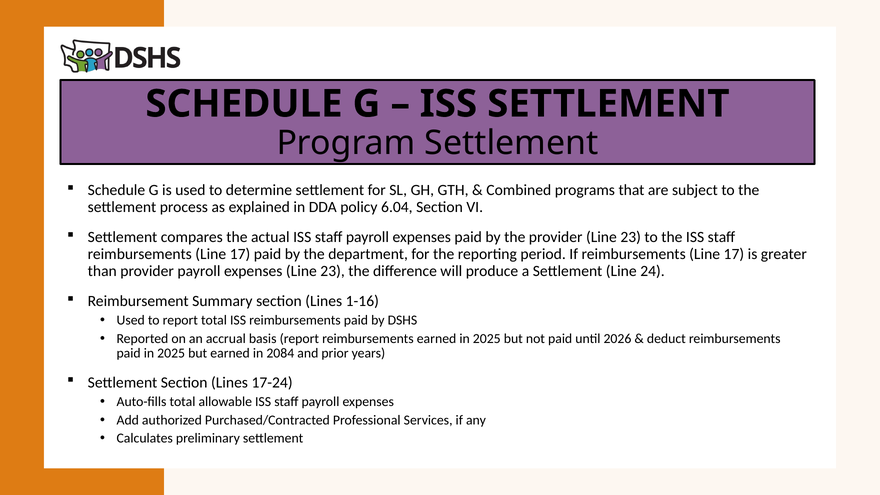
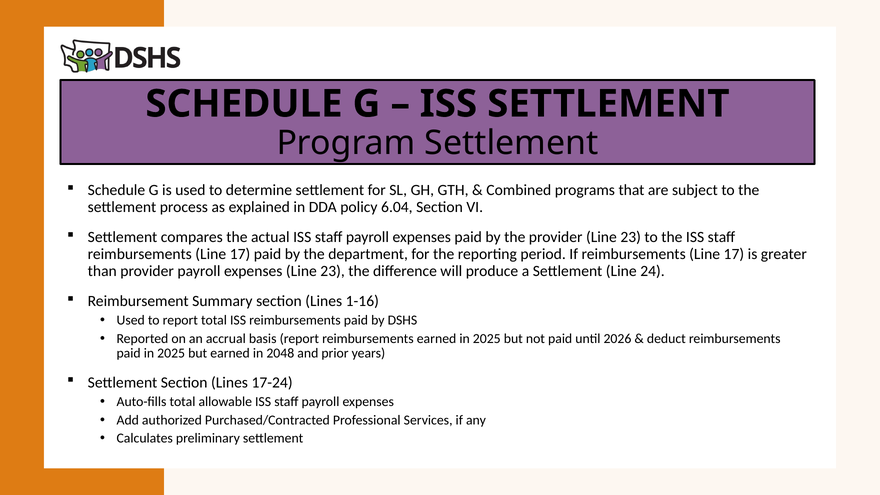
2084: 2084 -> 2048
